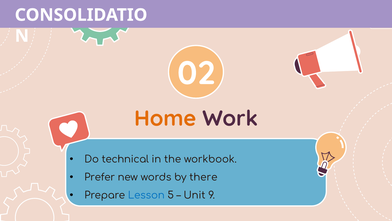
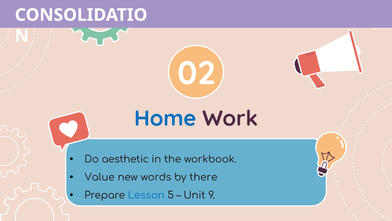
Home colour: orange -> blue
technical: technical -> aesthetic
Prefer: Prefer -> Value
